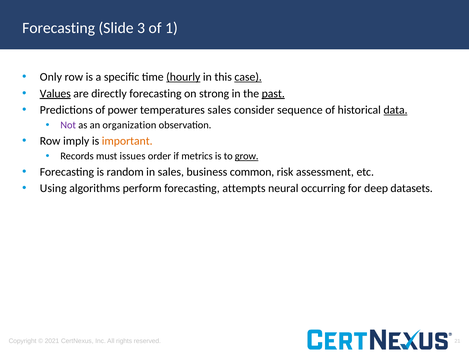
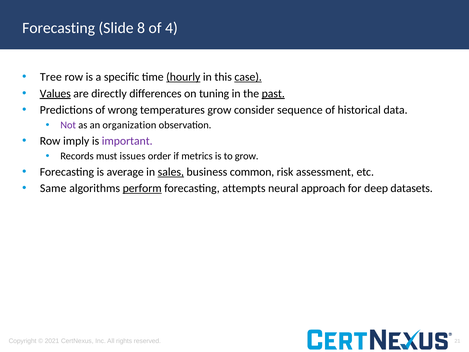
3: 3 -> 8
1: 1 -> 4
Only: Only -> Tree
directly forecasting: forecasting -> differences
strong: strong -> tuning
power: power -> wrong
temperatures sales: sales -> grow
data underline: present -> none
important colour: orange -> purple
grow at (247, 156) underline: present -> none
random: random -> average
sales at (171, 172) underline: none -> present
Using: Using -> Same
perform underline: none -> present
occurring: occurring -> approach
